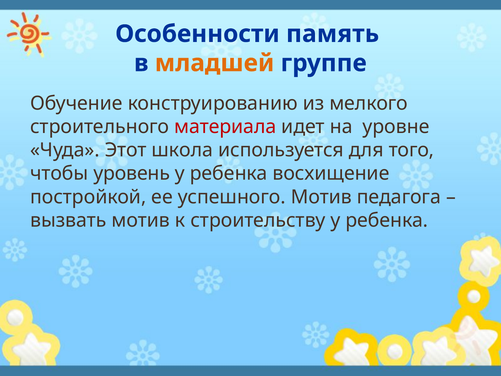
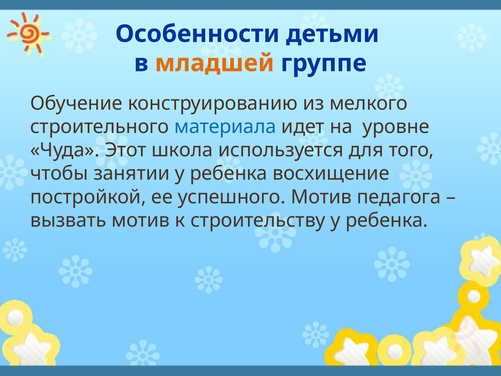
память: память -> детьми
материала colour: red -> blue
уровень: уровень -> занятии
